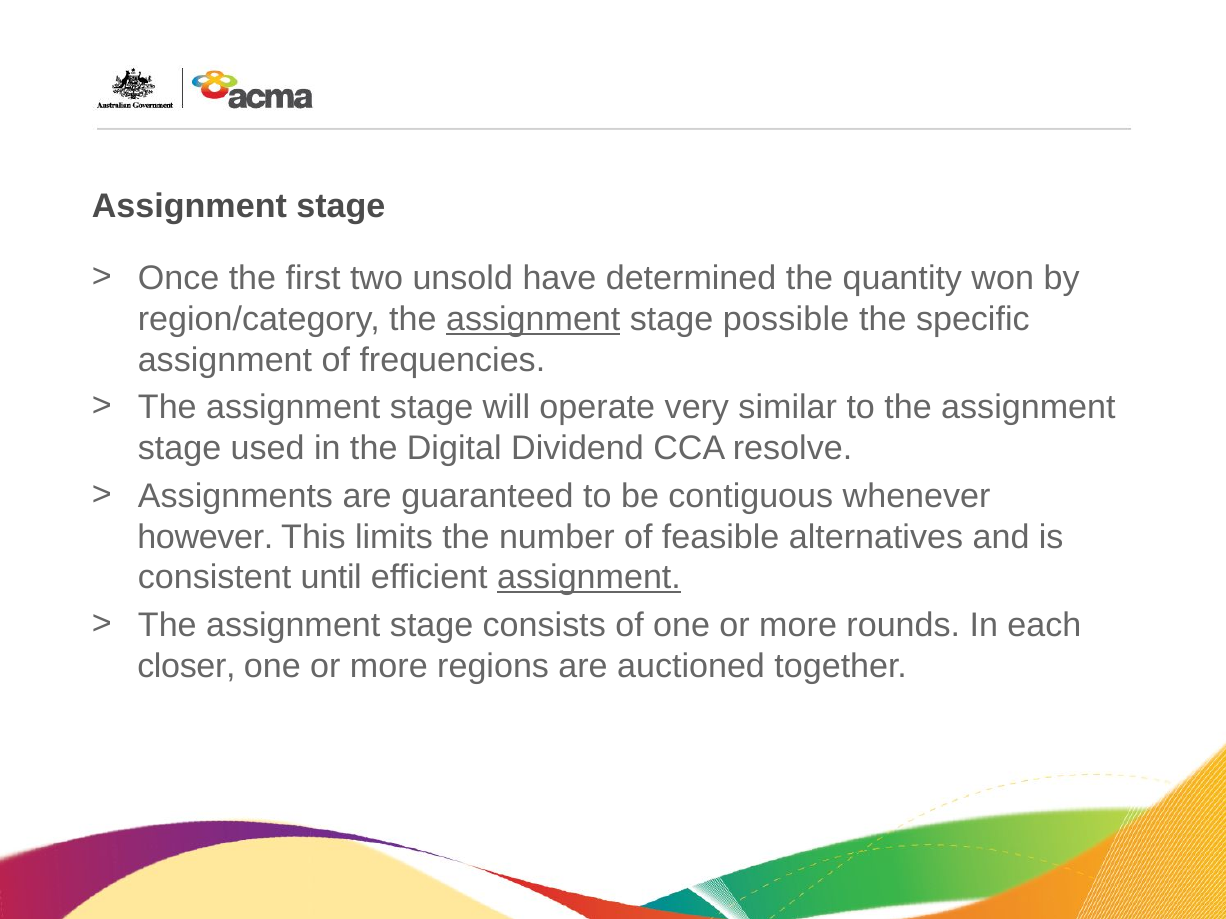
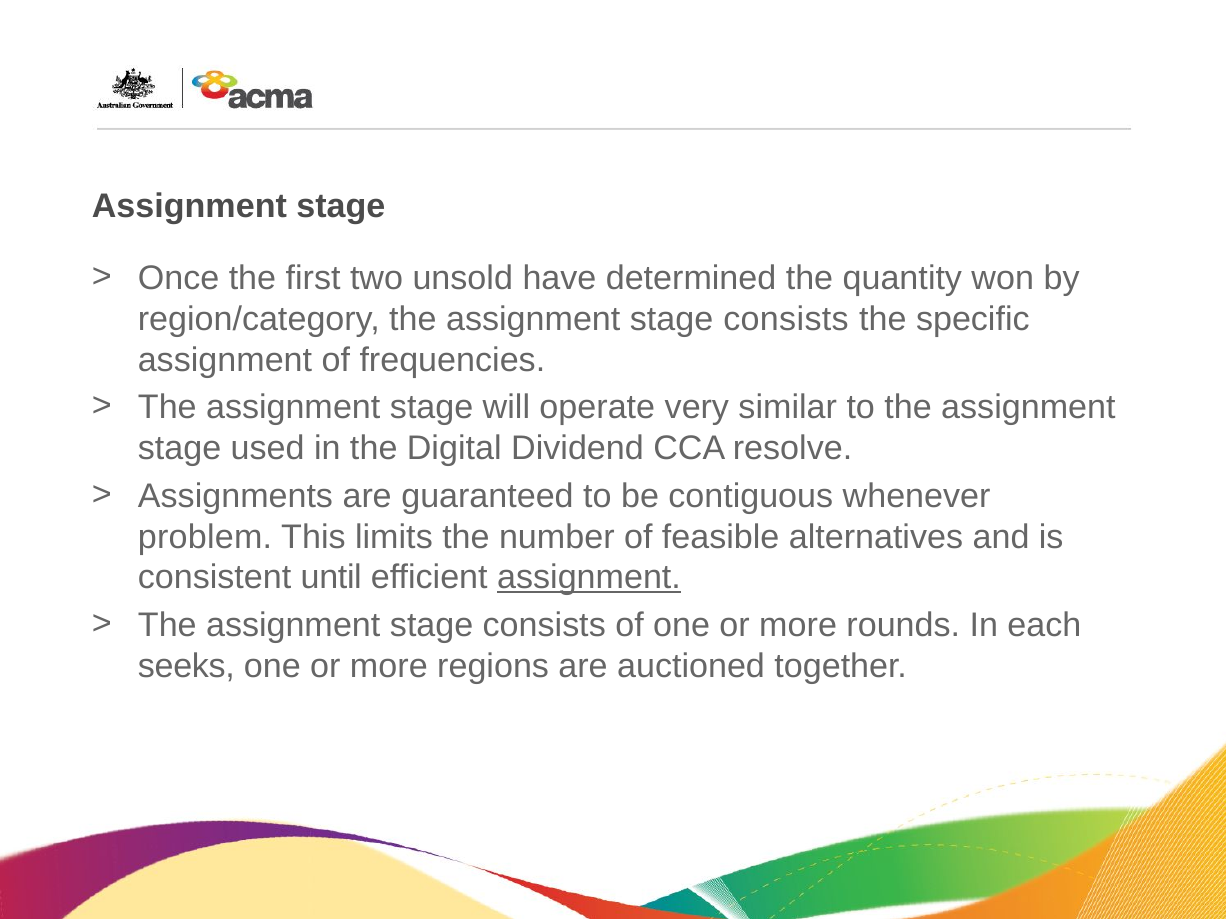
assignment at (533, 319) underline: present -> none
possible at (786, 319): possible -> consists
however: however -> problem
closer: closer -> seeks
